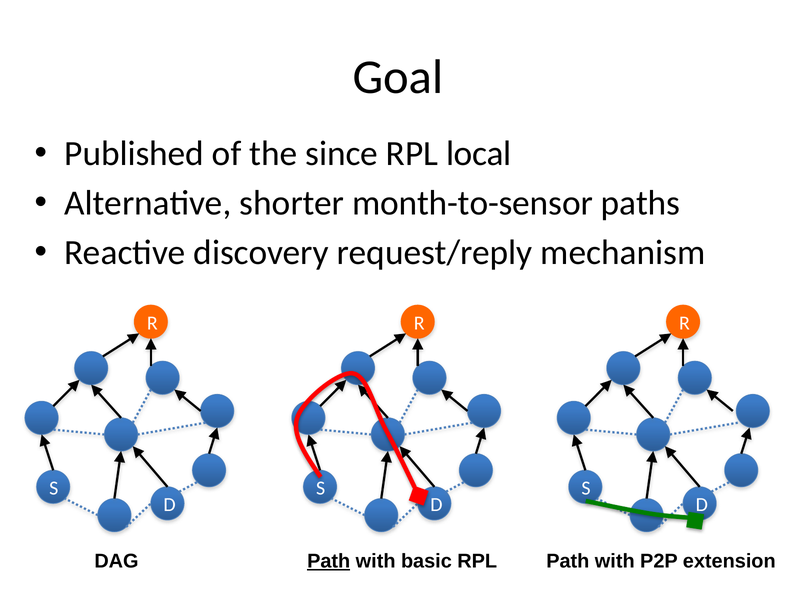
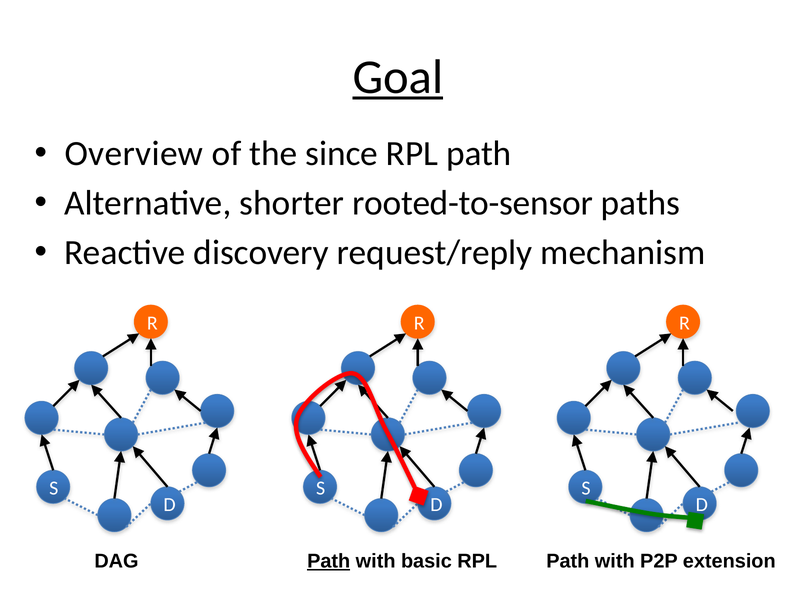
Goal underline: none -> present
Published: Published -> Overview
local at (479, 154): local -> path
month-to-sensor: month-to-sensor -> rooted-to-sensor
